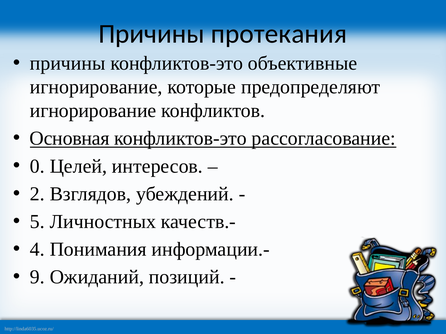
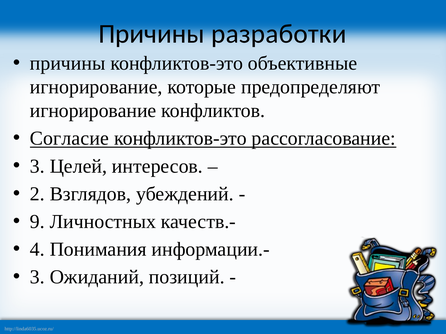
протекания: протекания -> разработки
Основная: Основная -> Согласие
0 at (37, 166): 0 -> 3
5: 5 -> 9
9 at (37, 277): 9 -> 3
